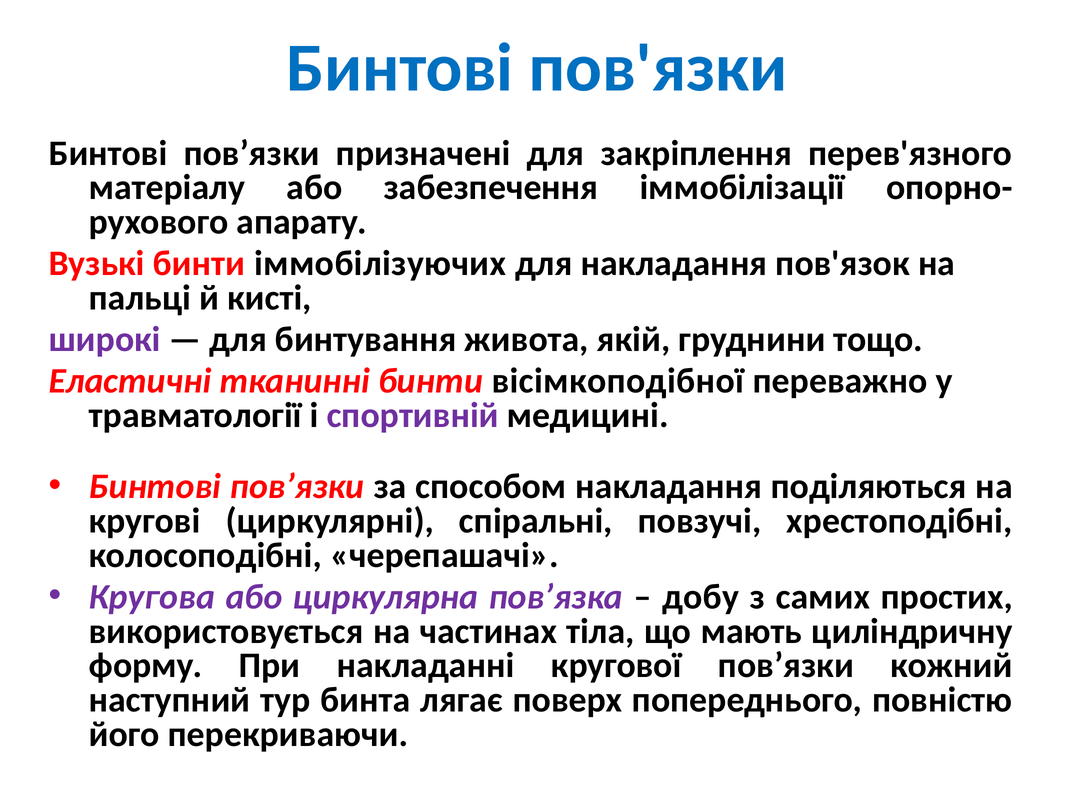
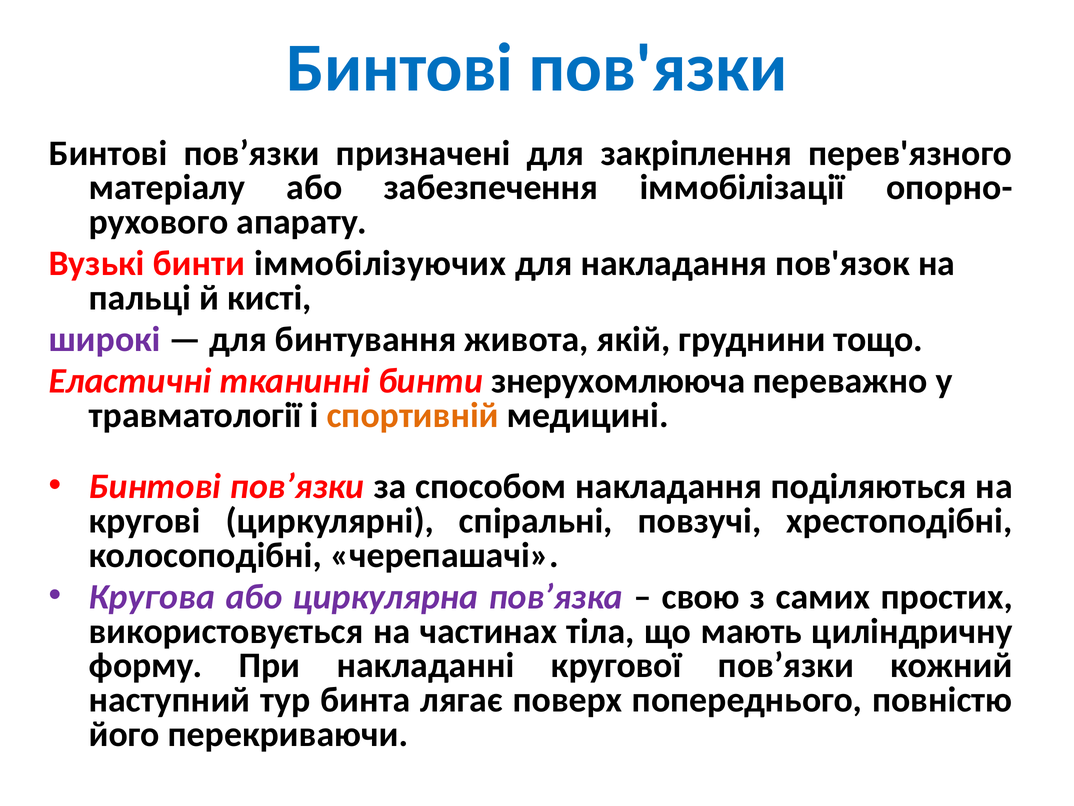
вісімкоподібної: вісімкоподібної -> знерухомлююча
спортивній colour: purple -> orange
добу: добу -> свою
